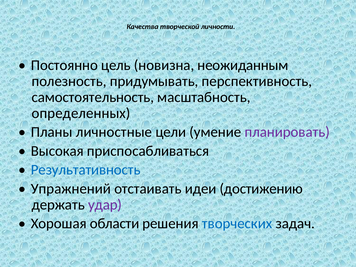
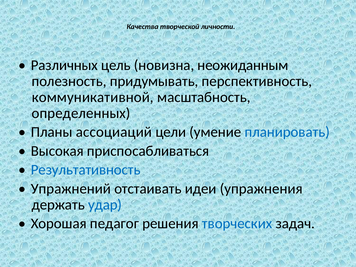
Постоянно: Постоянно -> Различных
самостоятельность: самостоятельность -> коммуникативной
личностные: личностные -> ассоциаций
планировать colour: purple -> blue
достижению: достижению -> упражнения
удар colour: purple -> blue
области: области -> педагог
